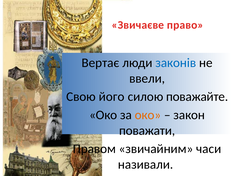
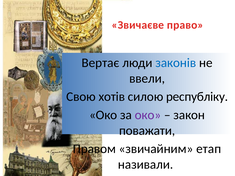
його: його -> хотів
поважайте: поважайте -> республіку
око at (148, 115) colour: orange -> purple
часи: часи -> етап
